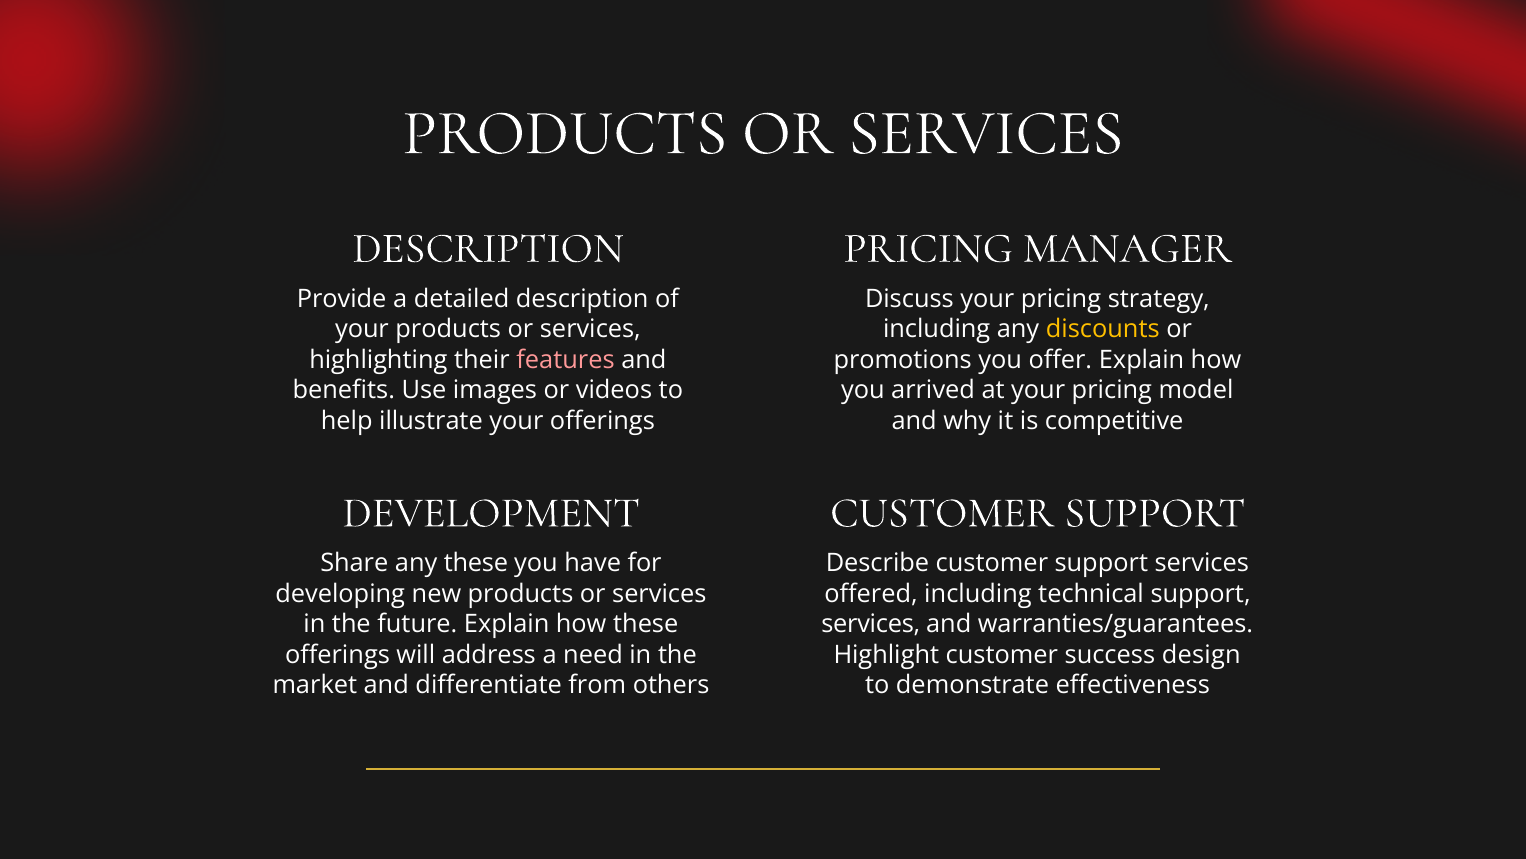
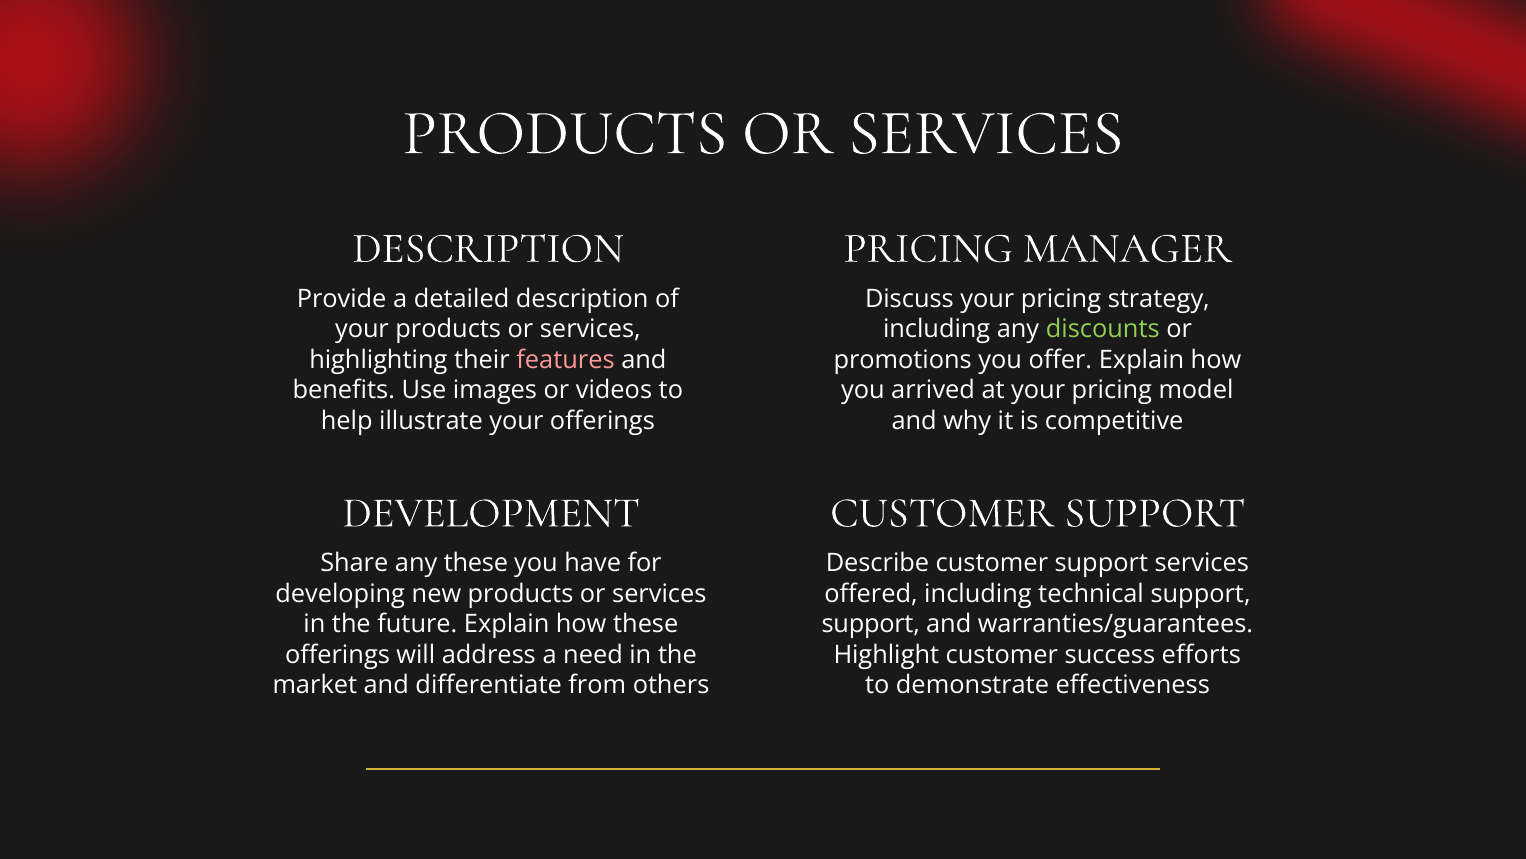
discounts colour: yellow -> light green
services at (871, 624): services -> support
design: design -> efforts
